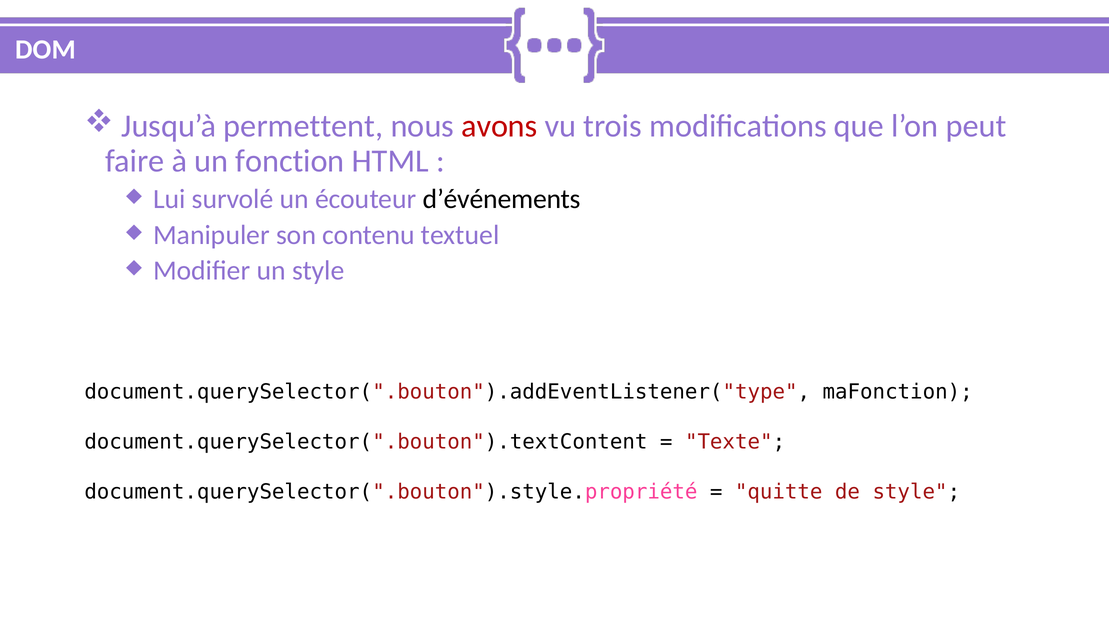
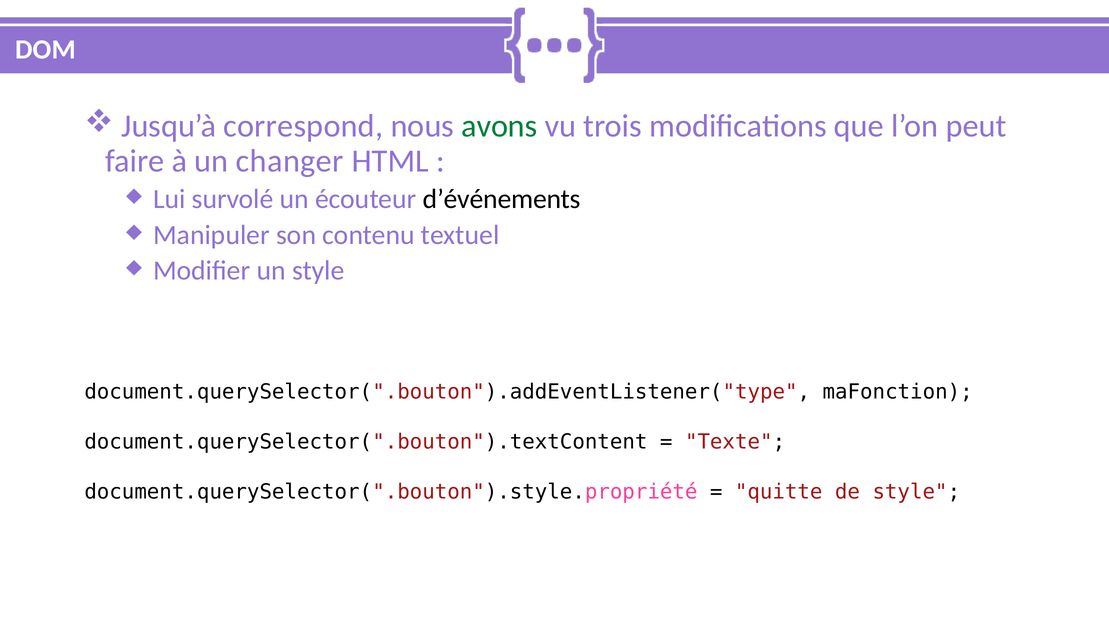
permettent: permettent -> correspond
avons colour: red -> green
fonction: fonction -> changer
